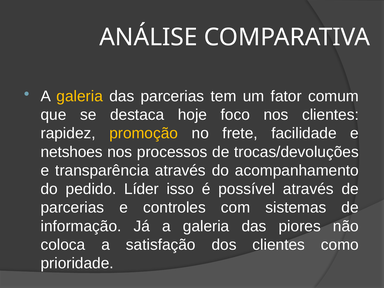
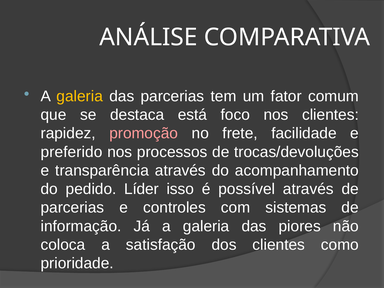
hoje: hoje -> está
promoção colour: yellow -> pink
netshoes: netshoes -> preferido
